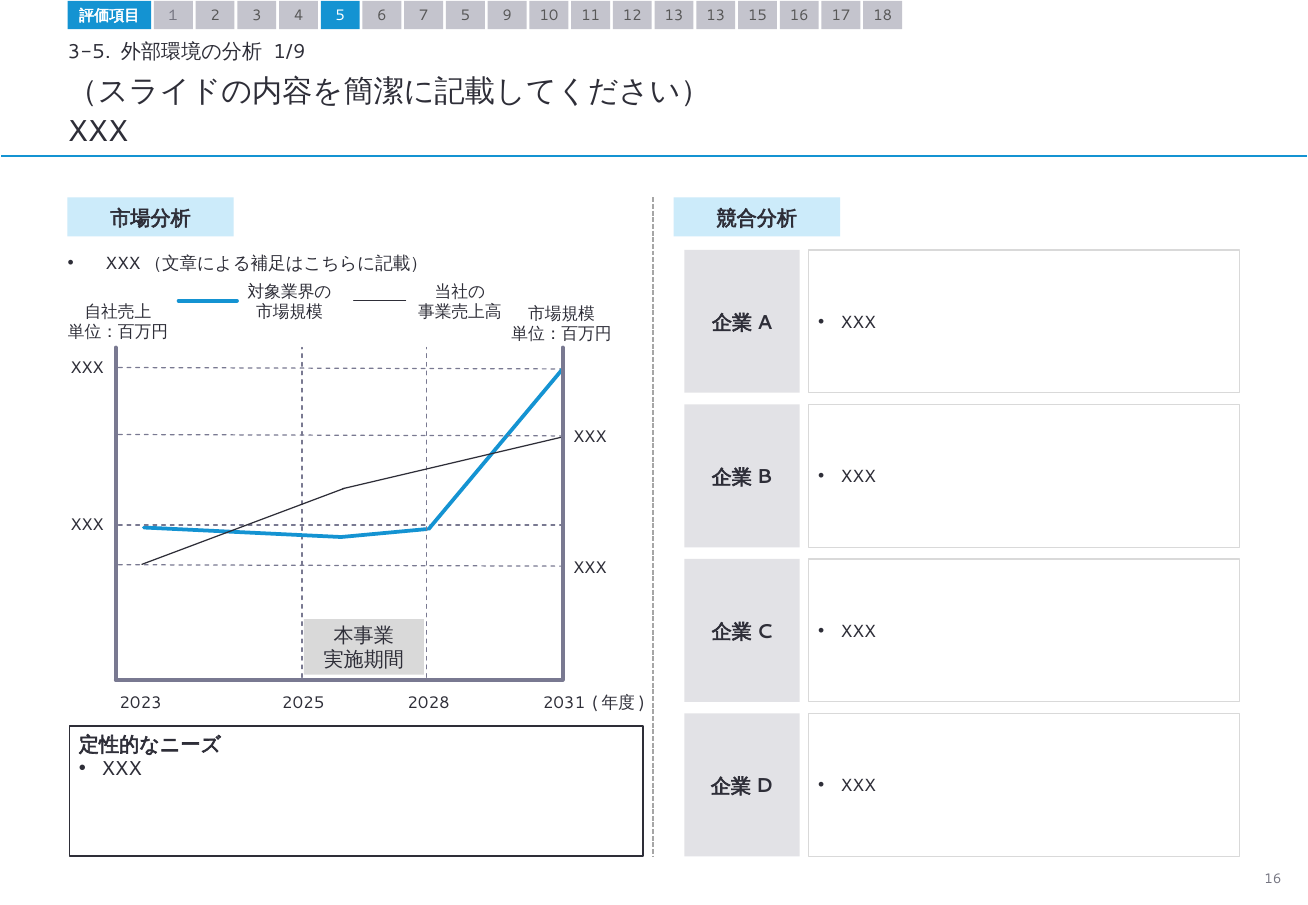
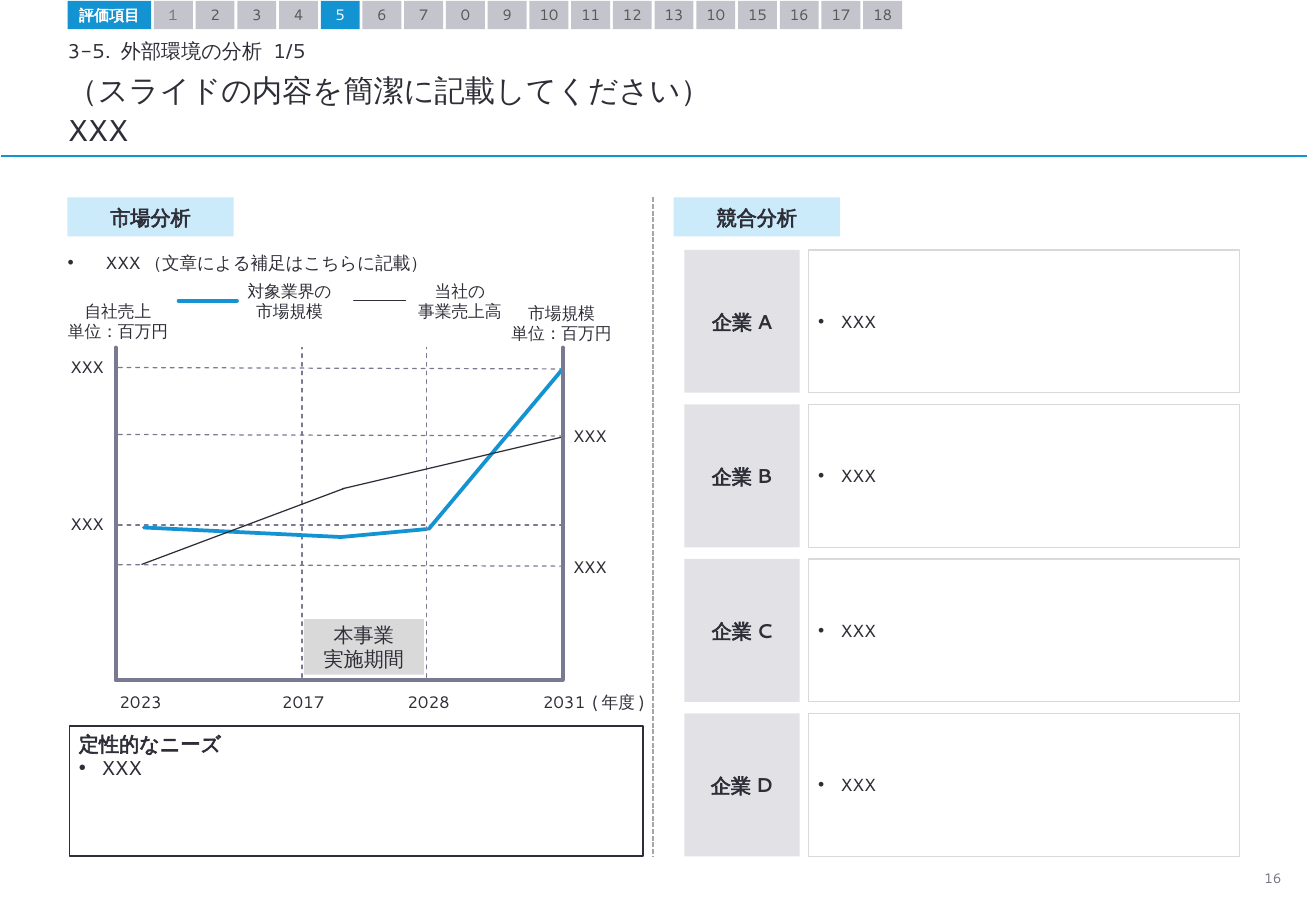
7 5: 5 -> 0
13 13: 13 -> 10
1/9: 1/9 -> 1/5
2025: 2025 -> 2017
